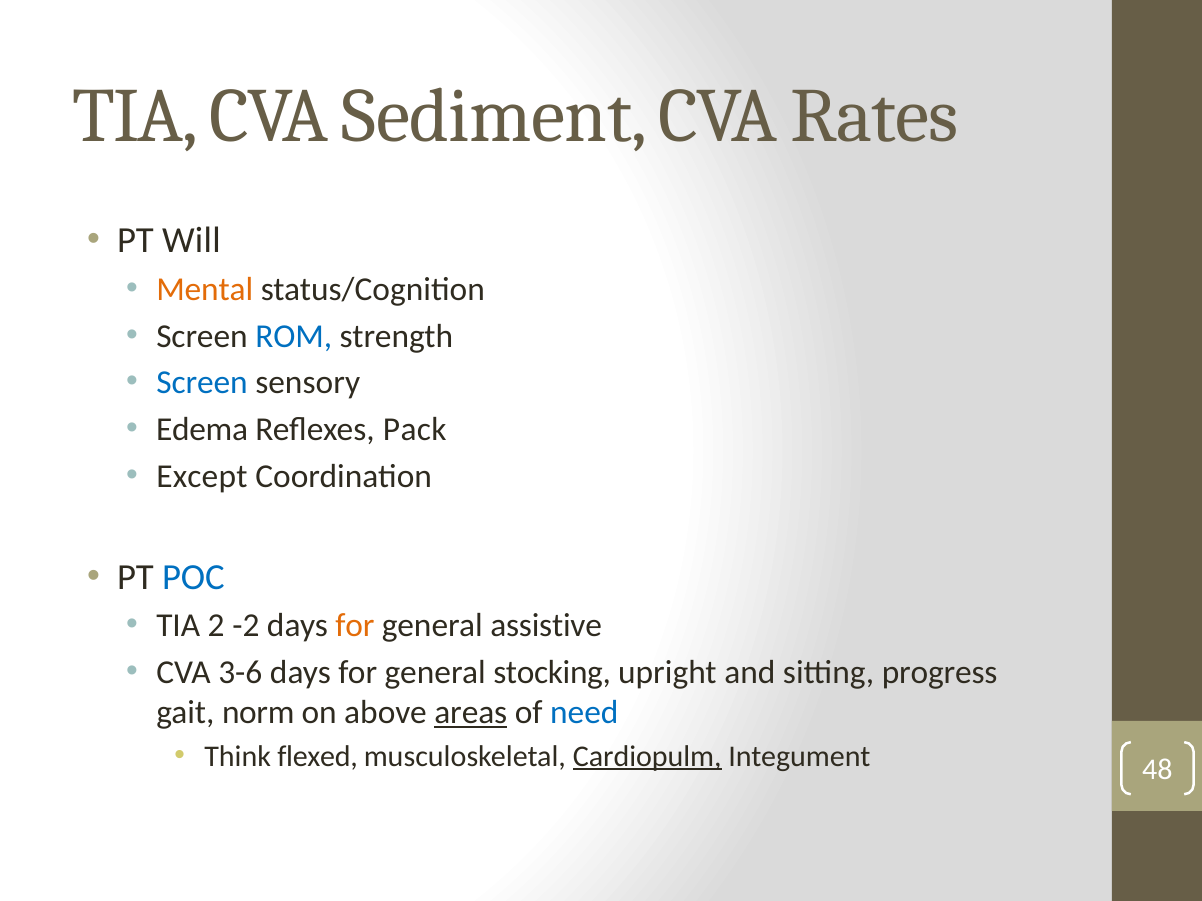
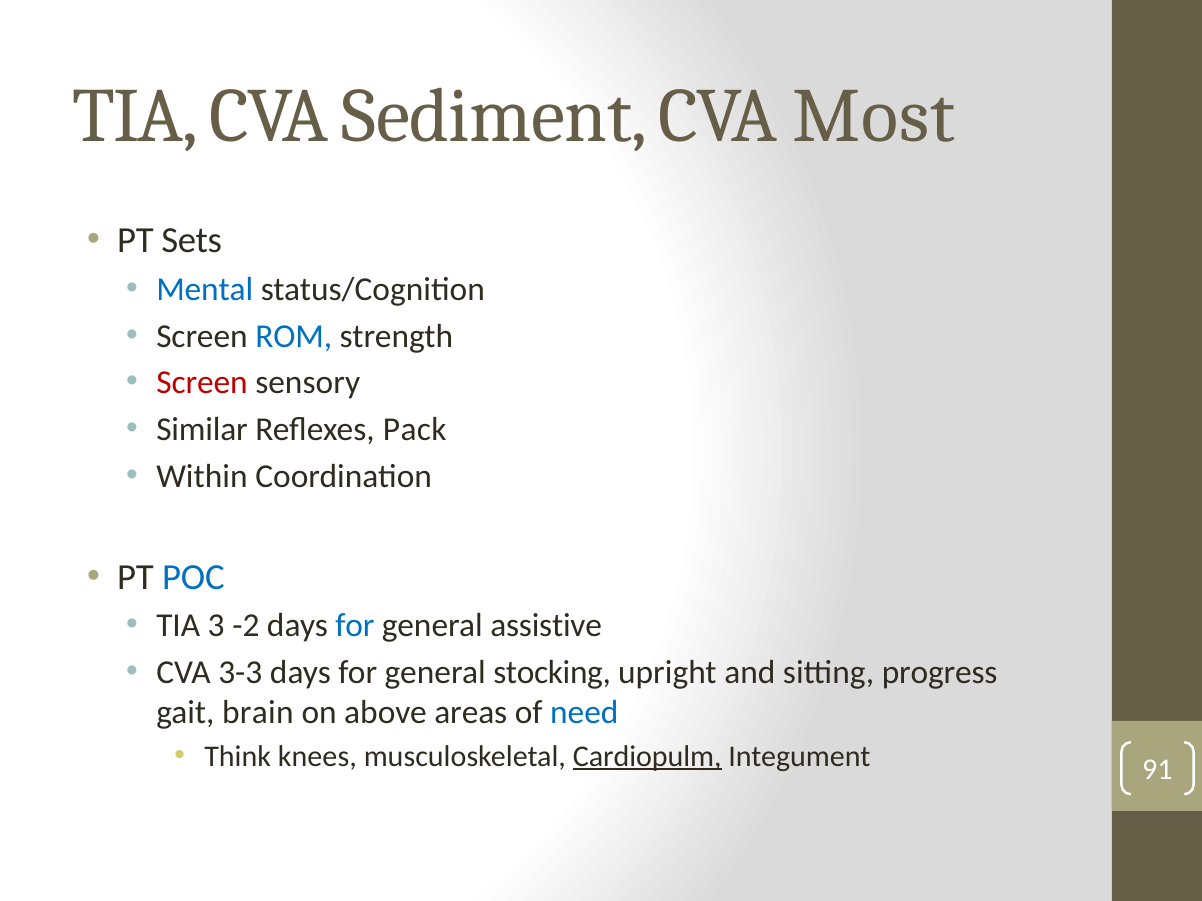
Rates: Rates -> Most
Will: Will -> Sets
Mental colour: orange -> blue
Screen at (202, 383) colour: blue -> red
Edema: Edema -> Similar
Except: Except -> Within
2: 2 -> 3
for at (355, 626) colour: orange -> blue
3-6: 3-6 -> 3-3
norm: norm -> brain
areas underline: present -> none
flexed: flexed -> knees
48: 48 -> 91
